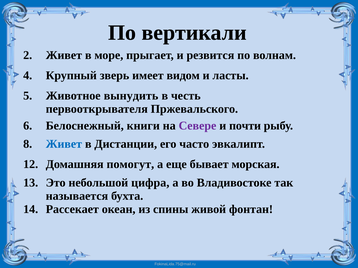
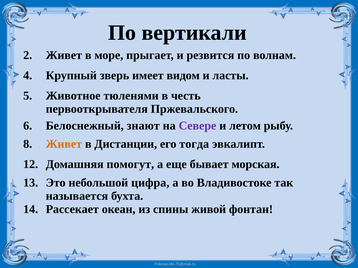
вынудить: вынудить -> тюленями
книги: книги -> знают
почти: почти -> летом
Живет at (64, 144) colour: blue -> orange
часто: часто -> тогда
